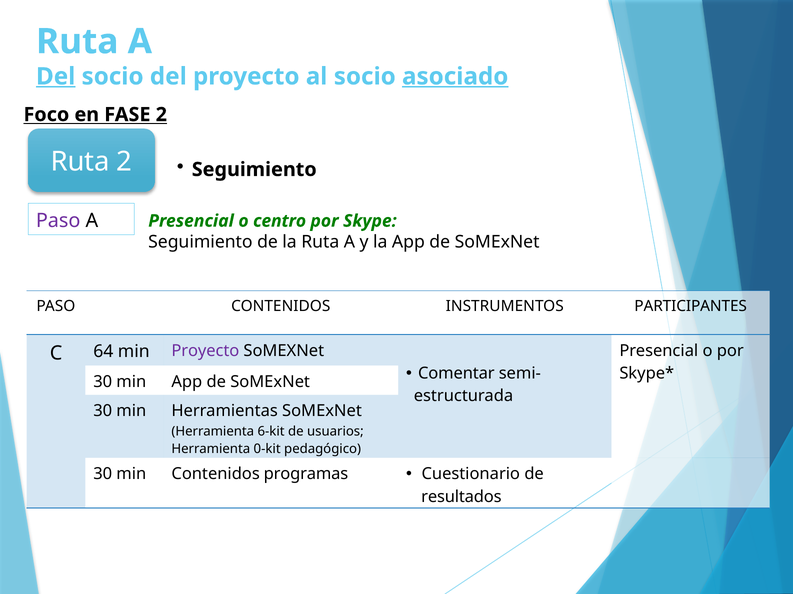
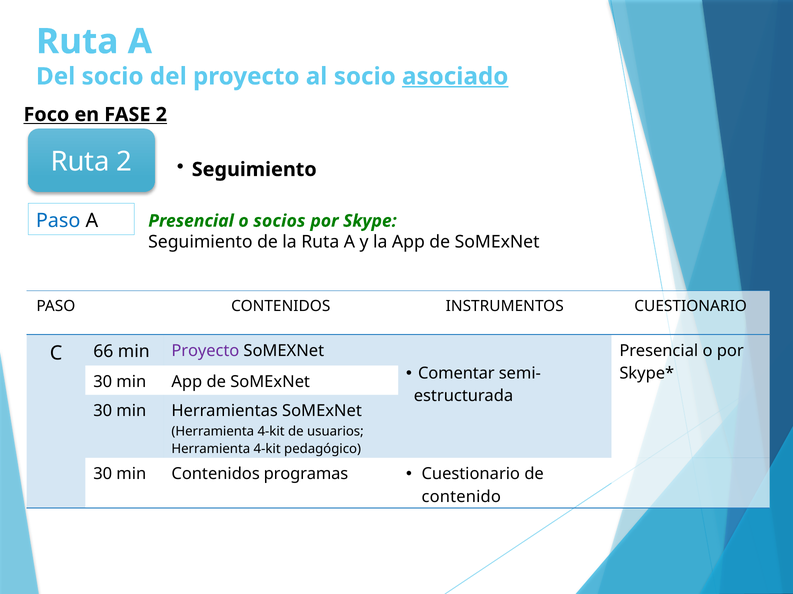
Del at (56, 77) underline: present -> none
Paso at (58, 221) colour: purple -> blue
centro: centro -> socios
INSTRUMENTOS PARTICIPANTES: PARTICIPANTES -> CUESTIONARIO
64: 64 -> 66
6-kit at (271, 432): 6-kit -> 4-kit
0-kit at (267, 450): 0-kit -> 4-kit
resultados: resultados -> contenido
